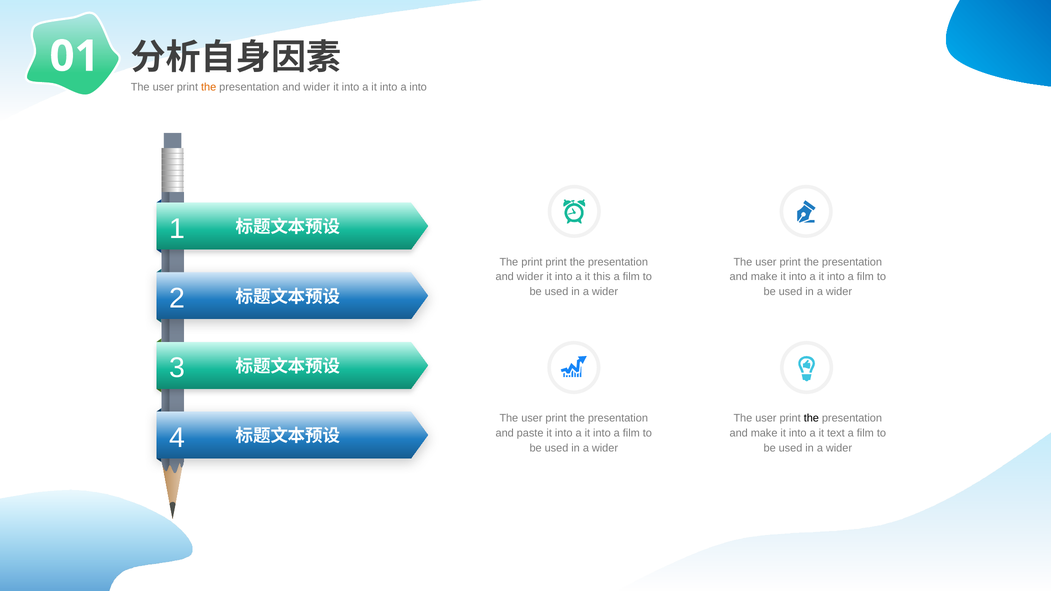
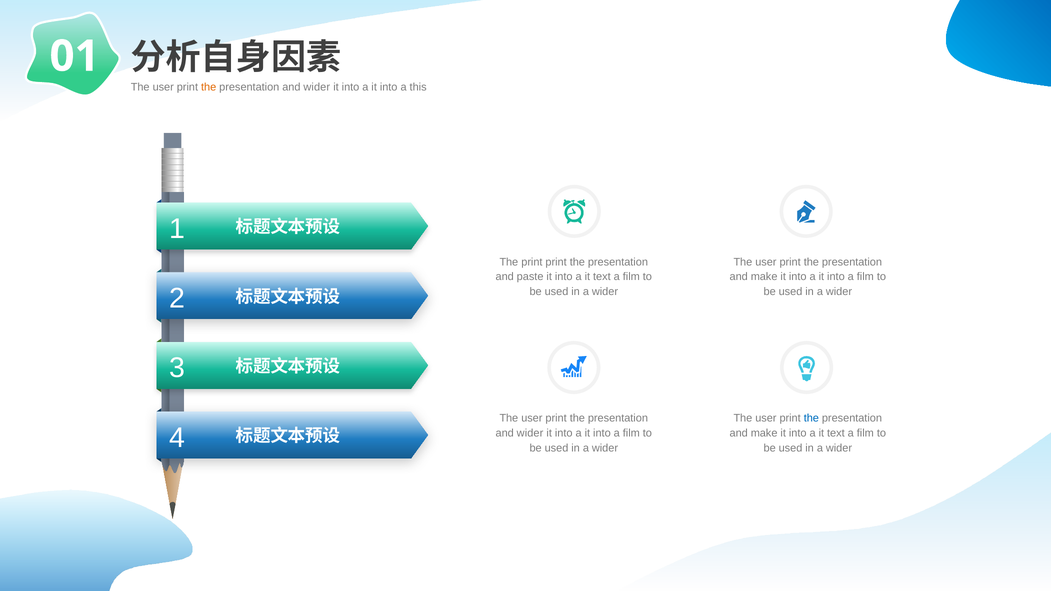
a into: into -> this
wider at (530, 277): wider -> paste
this at (602, 277): this -> text
the at (811, 418) colour: black -> blue
paste at (530, 433): paste -> wider
